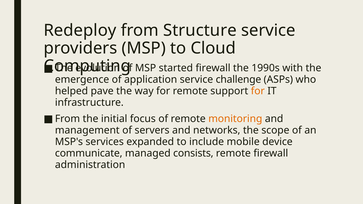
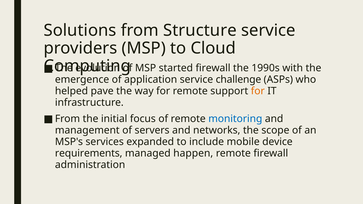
Redeploy: Redeploy -> Solutions
monitoring colour: orange -> blue
communicate: communicate -> requirements
consists: consists -> happen
